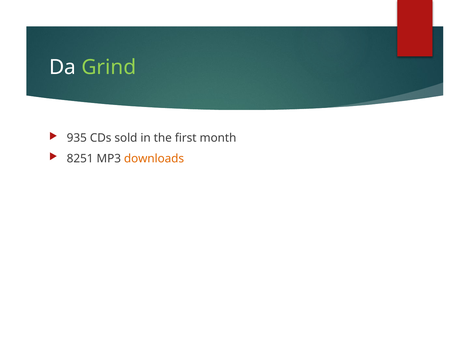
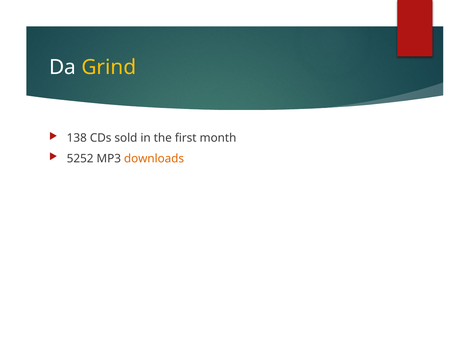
Grind colour: light green -> yellow
935: 935 -> 138
8251: 8251 -> 5252
